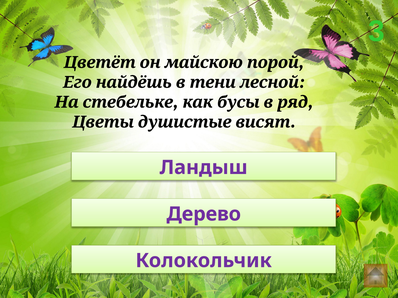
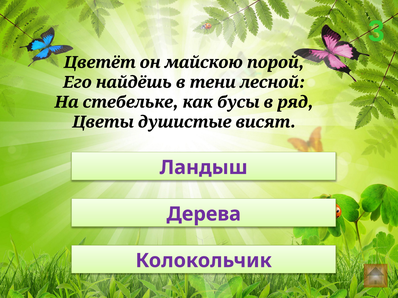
Дерево: Дерево -> Дерева
